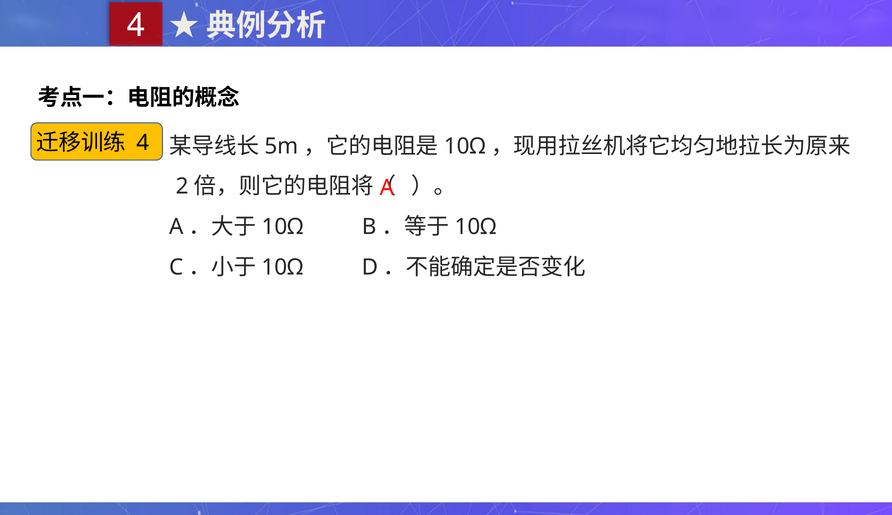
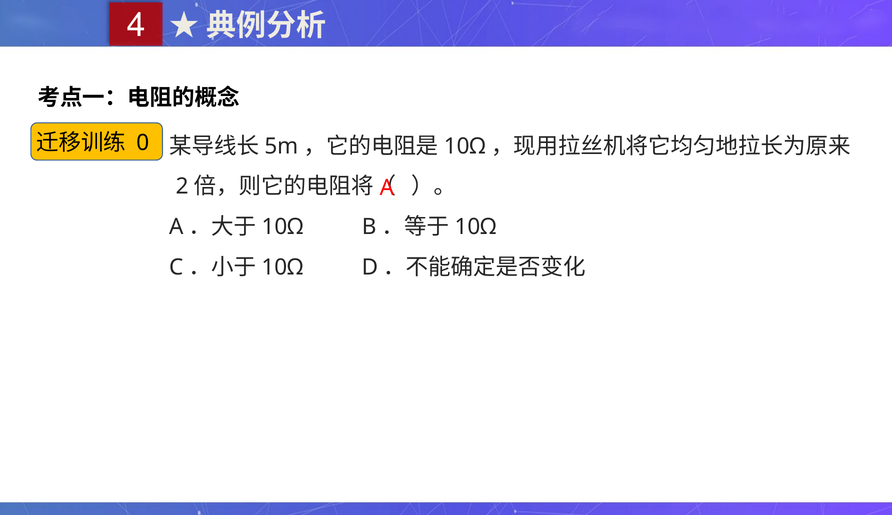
4 at (143, 143): 4 -> 0
